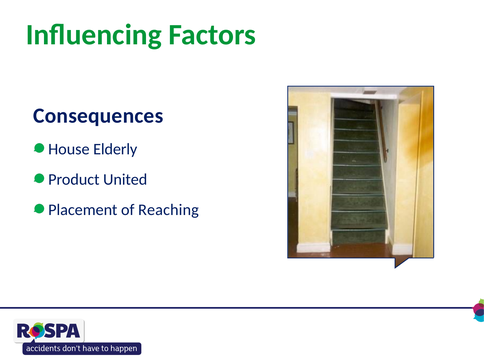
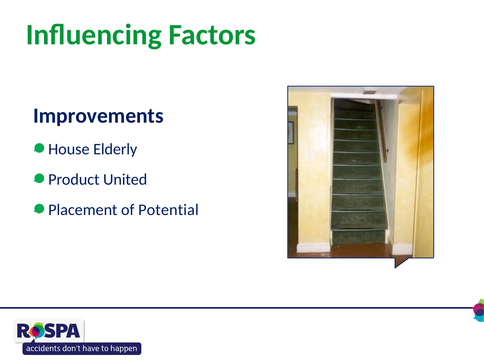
Consequences: Consequences -> Improvements
Reaching: Reaching -> Potential
